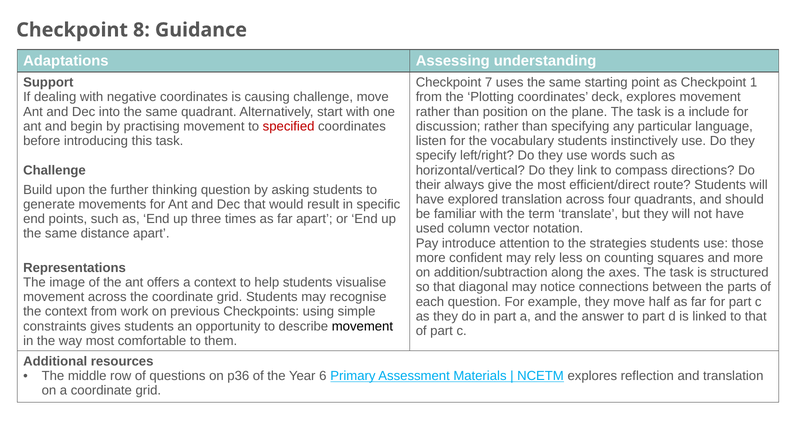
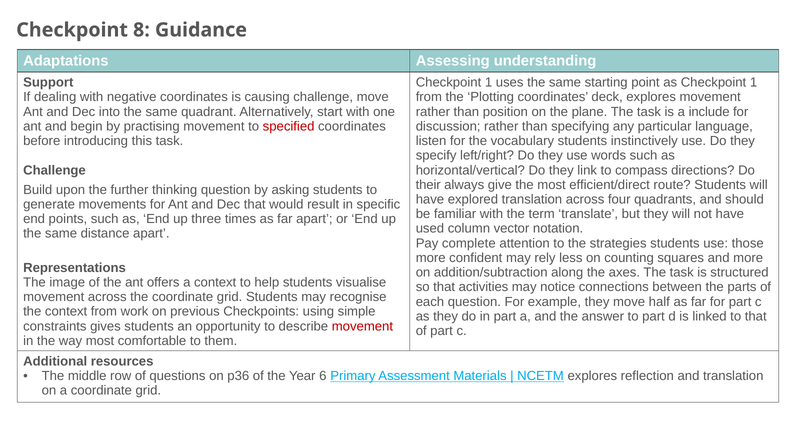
7 at (489, 82): 7 -> 1
introduce: introduce -> complete
diagonal: diagonal -> activities
movement at (362, 326) colour: black -> red
